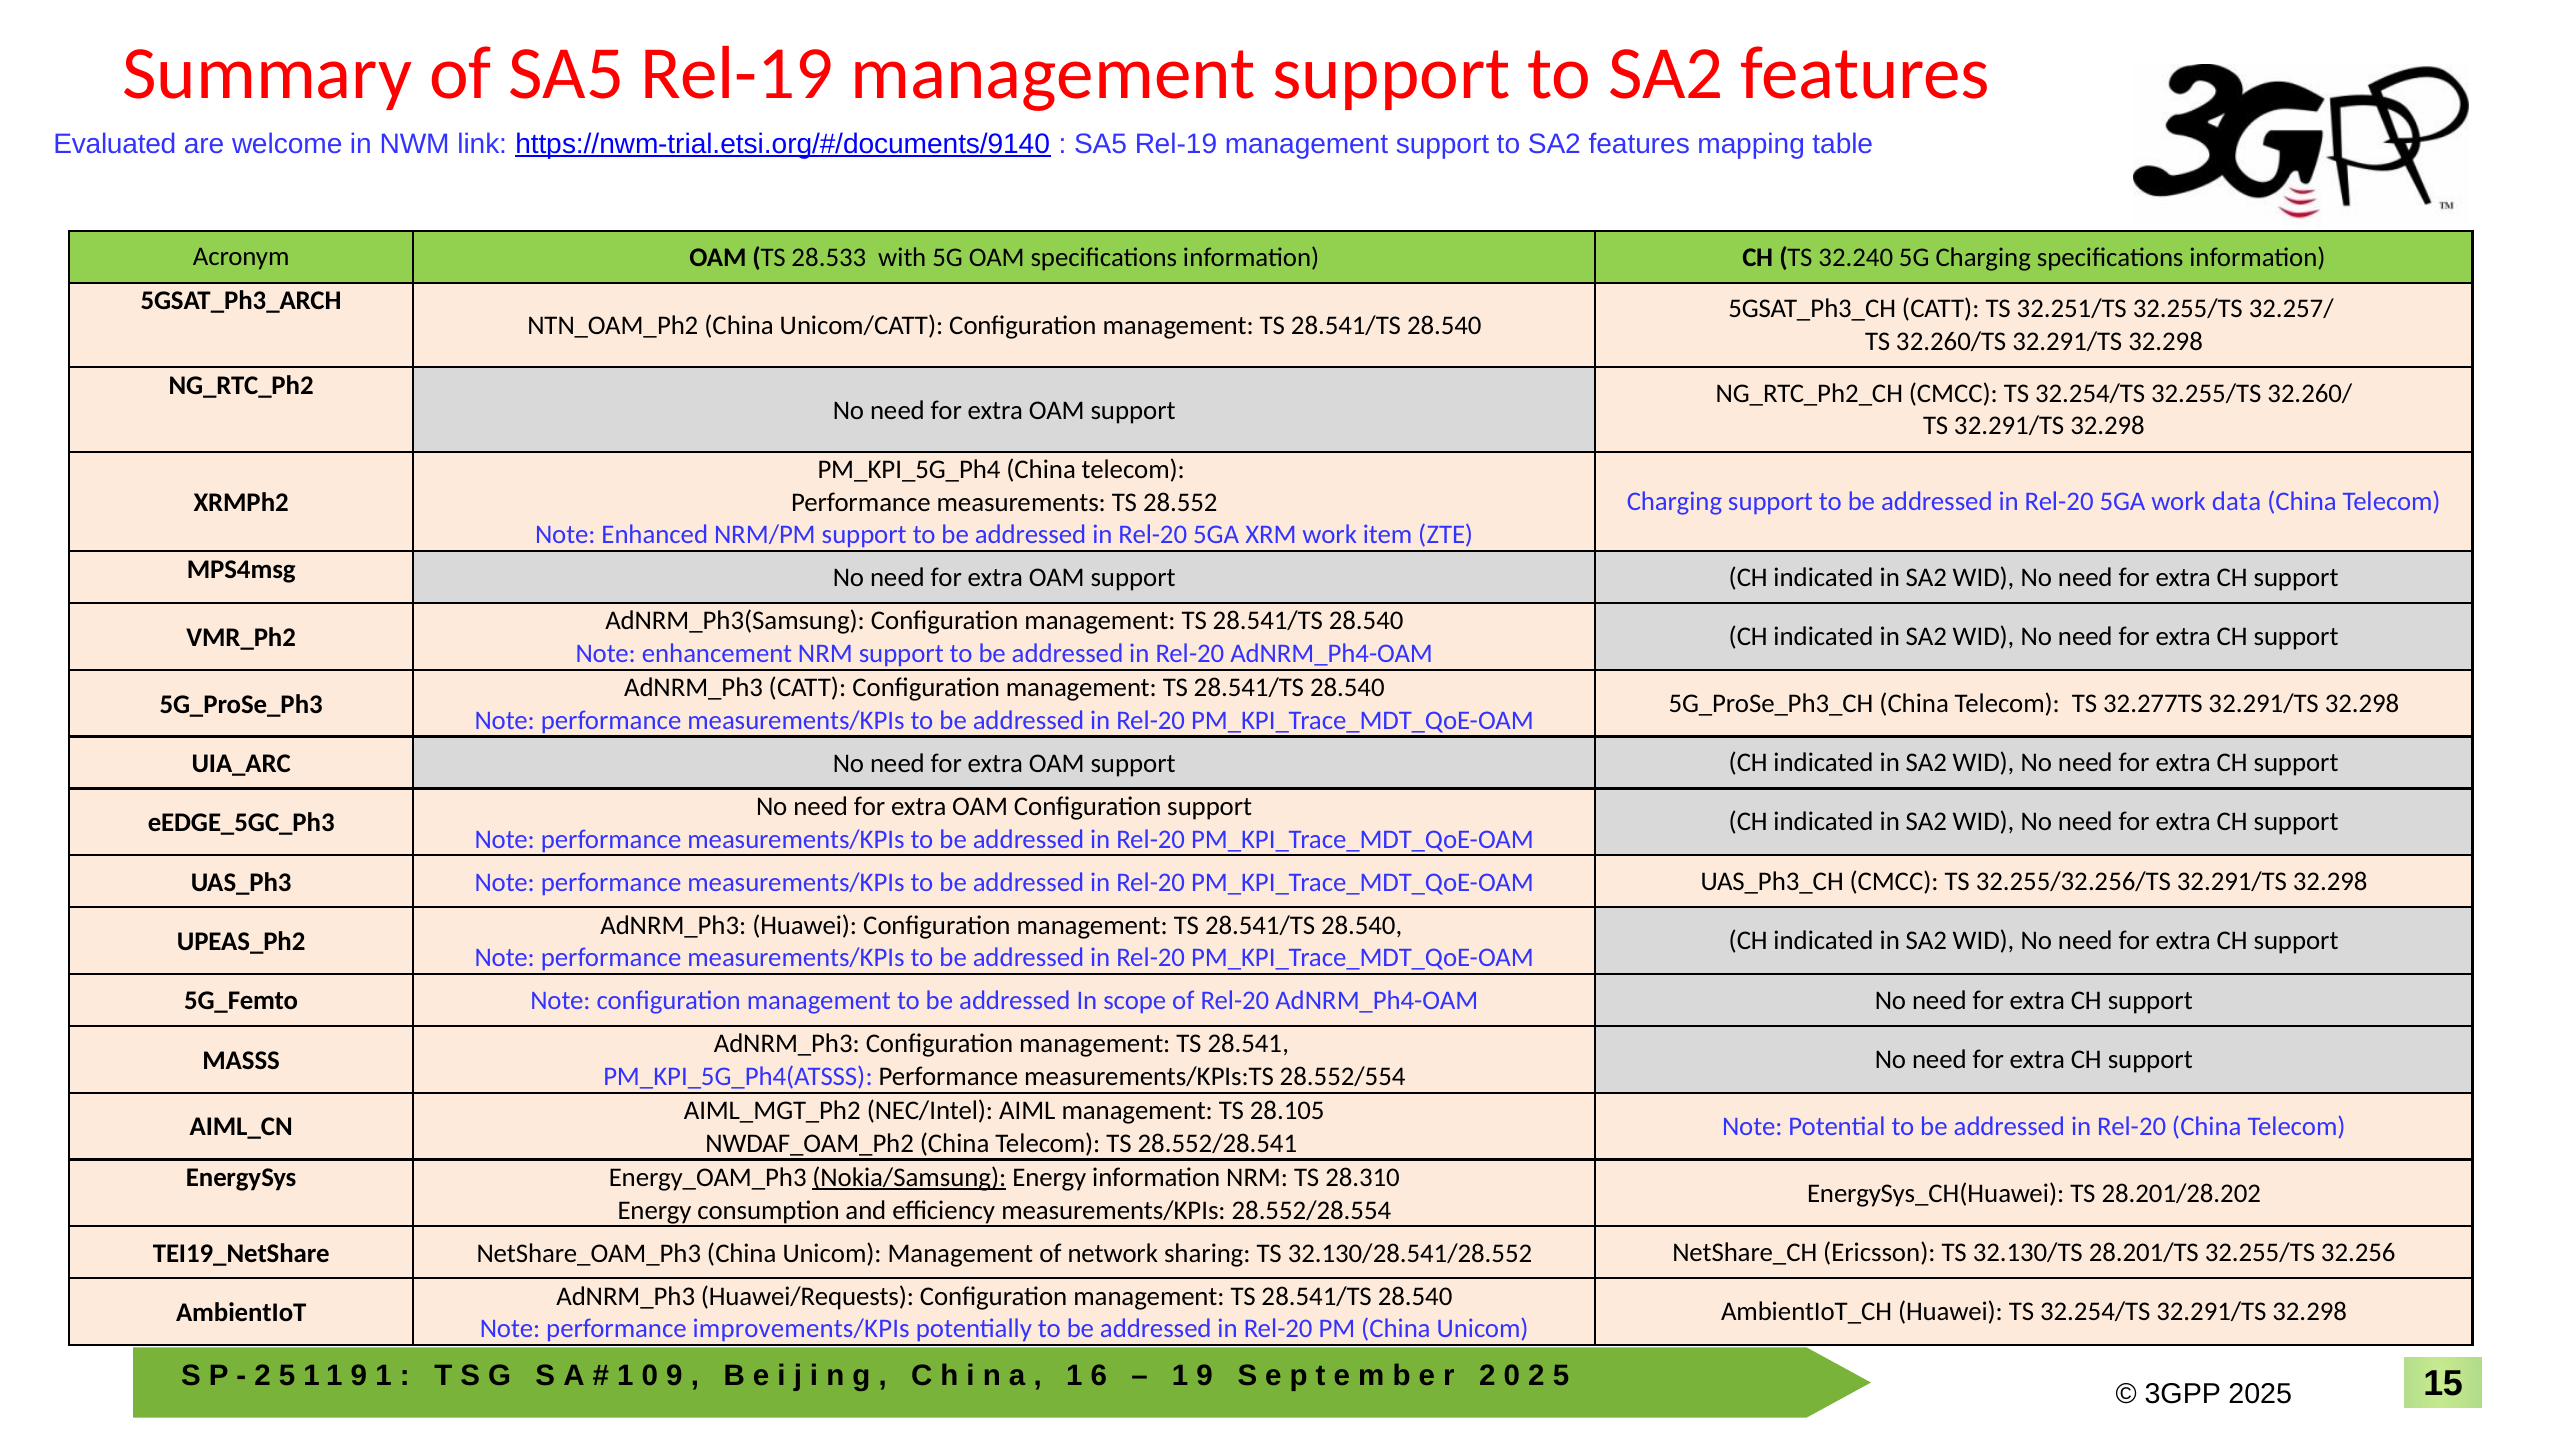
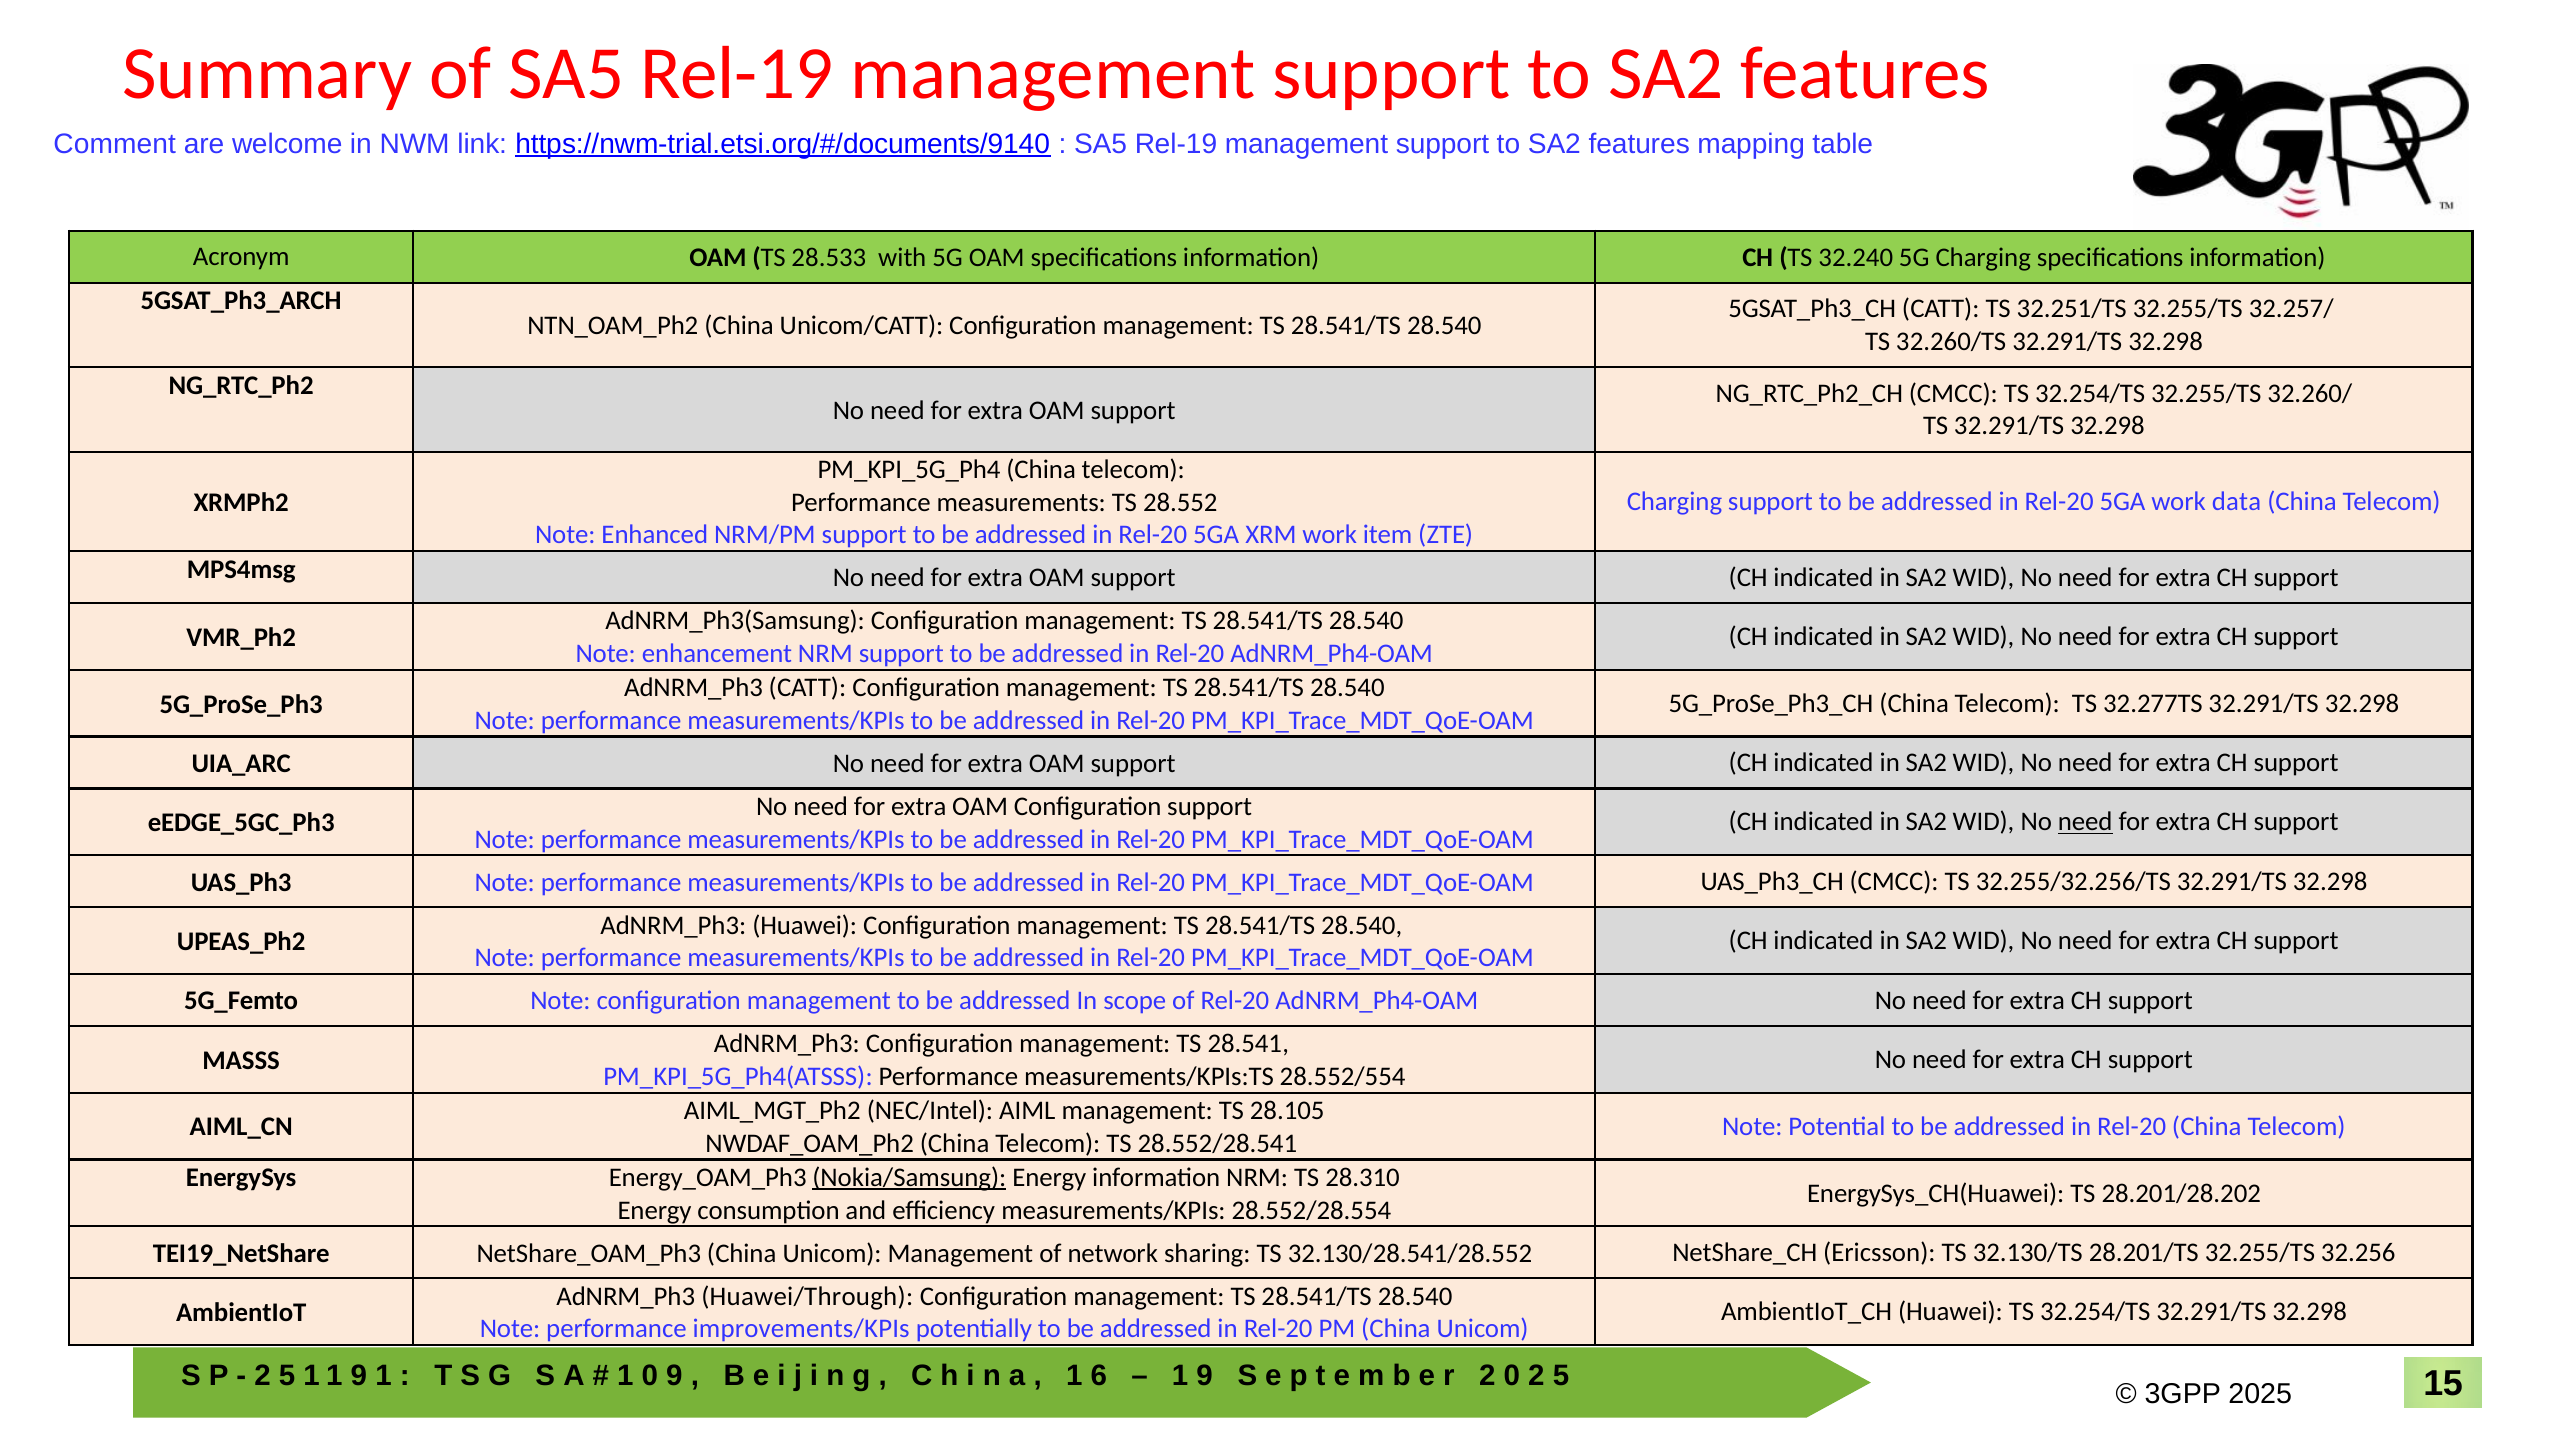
Evaluated: Evaluated -> Comment
need at (2085, 822) underline: none -> present
Huawei/Requests: Huawei/Requests -> Huawei/Through
